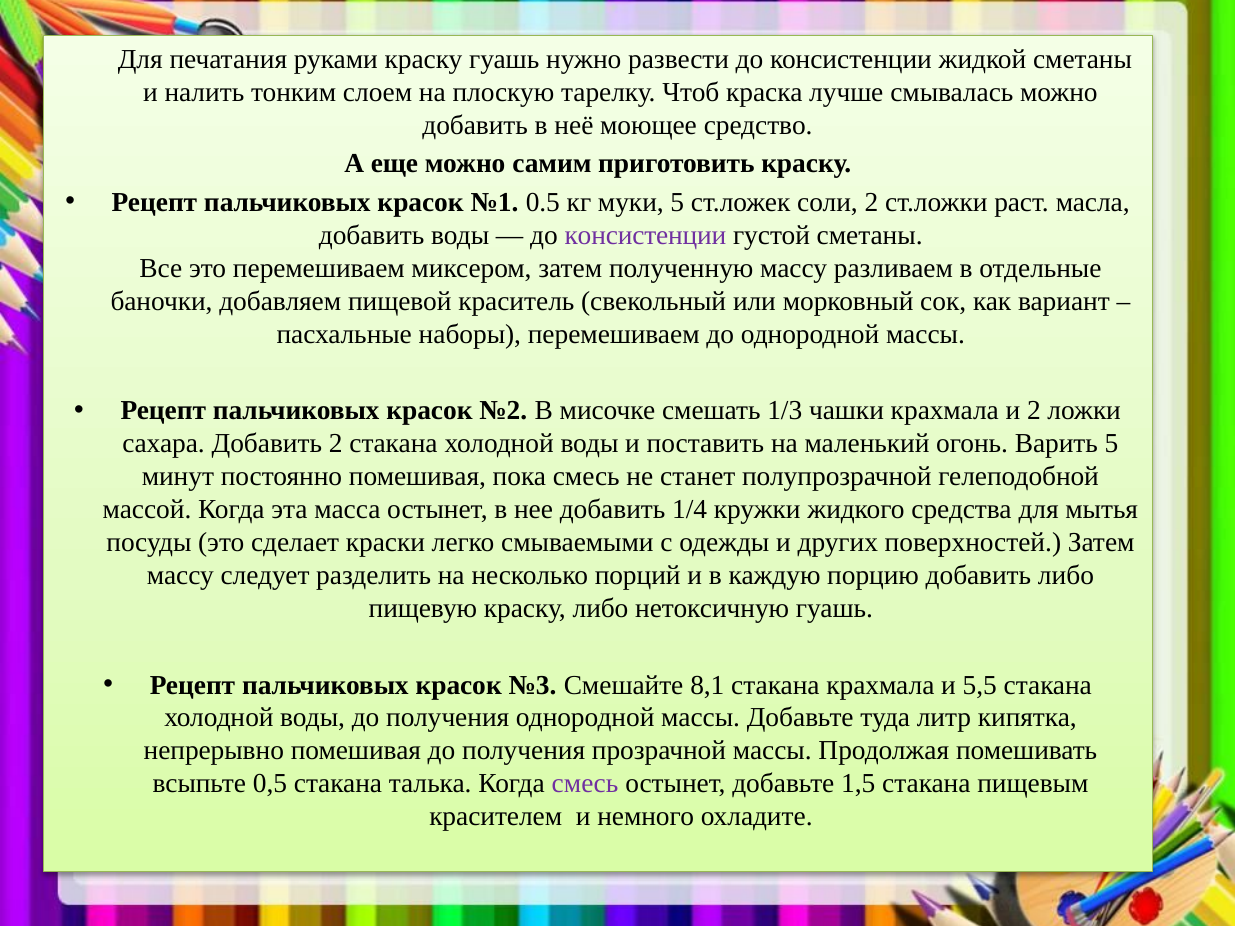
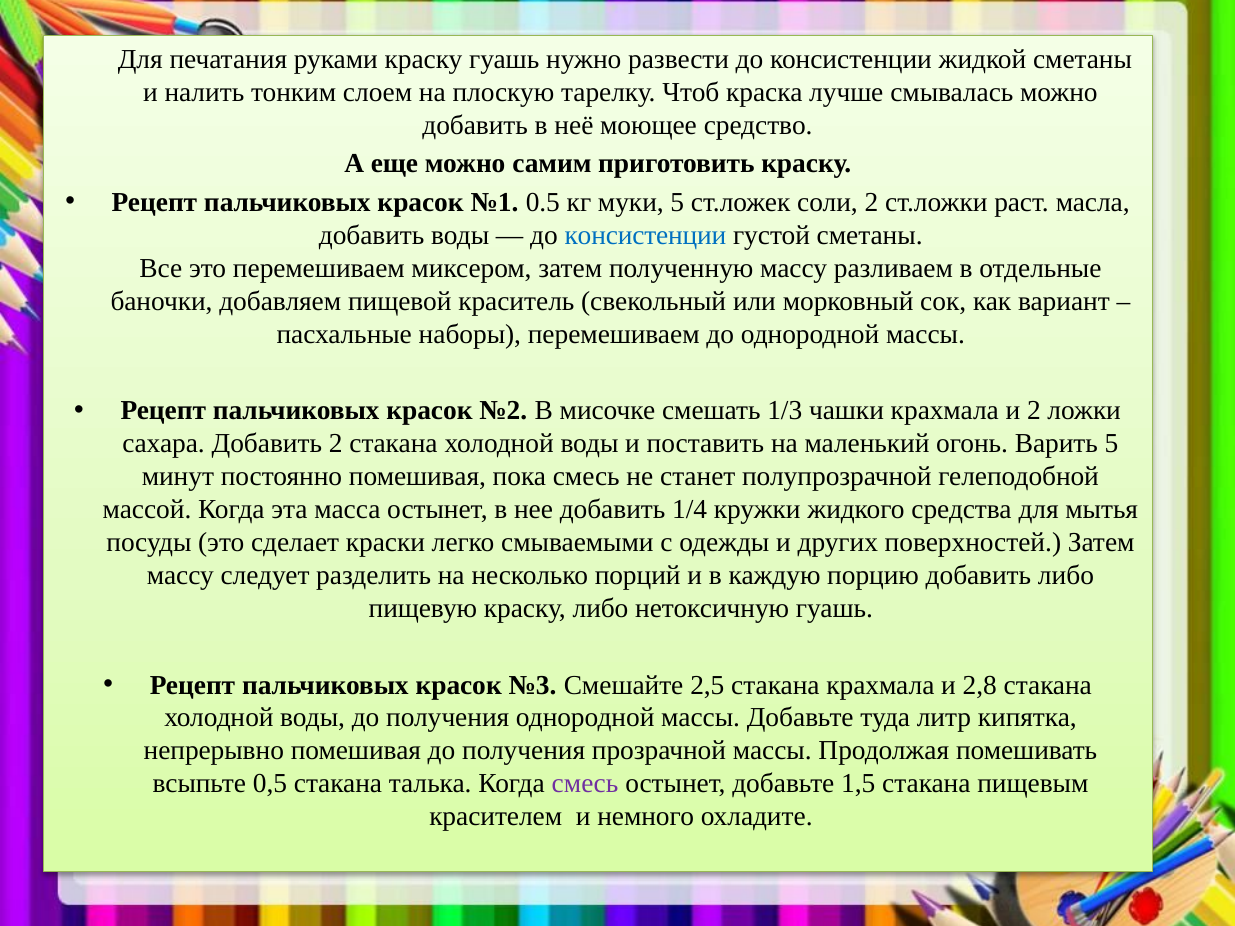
консистенции at (645, 235) colour: purple -> blue
8,1: 8,1 -> 2,5
5,5: 5,5 -> 2,8
